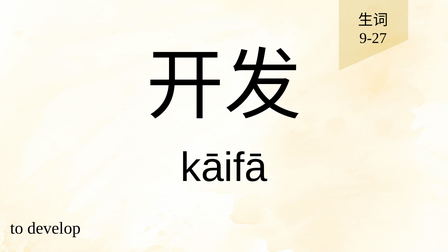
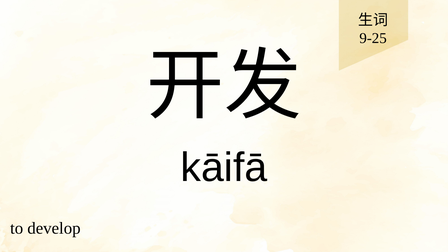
9-27: 9-27 -> 9-25
